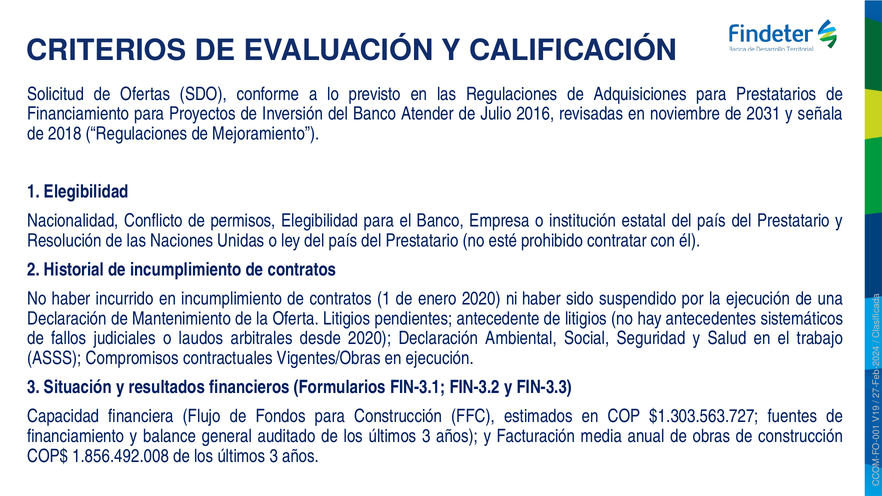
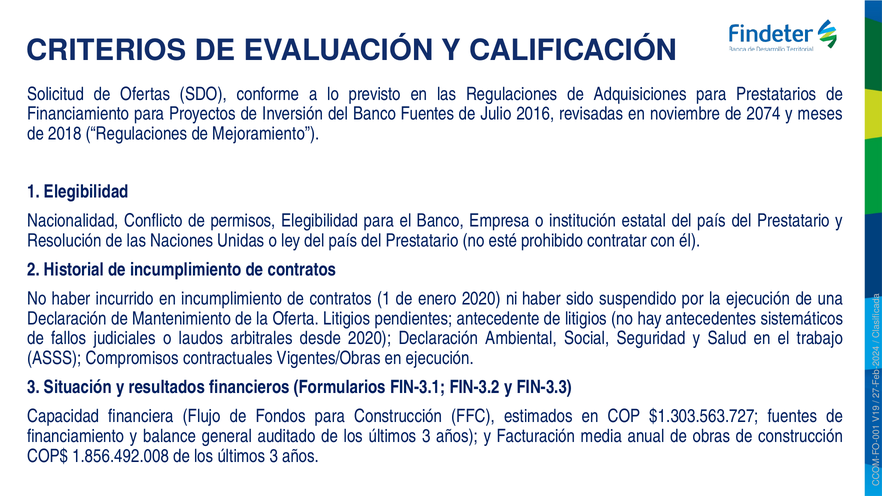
Banco Atender: Atender -> Fuentes
2031: 2031 -> 2074
señala: señala -> meses
